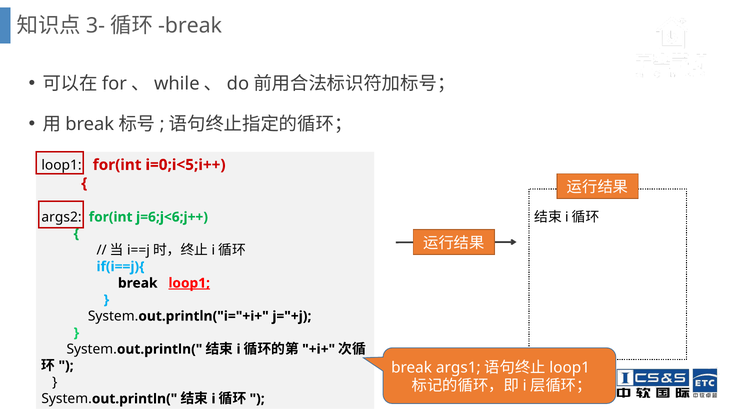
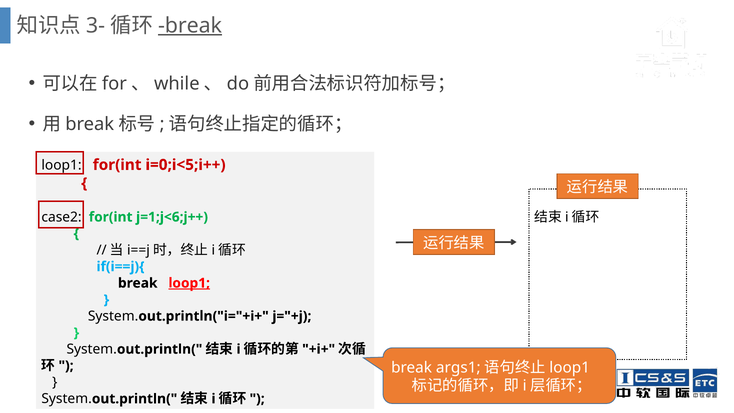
break at (190, 25) underline: none -> present
args2: args2 -> case2
j=6;j<6;j++: j=6;j<6;j++ -> j=1;j<6;j++
